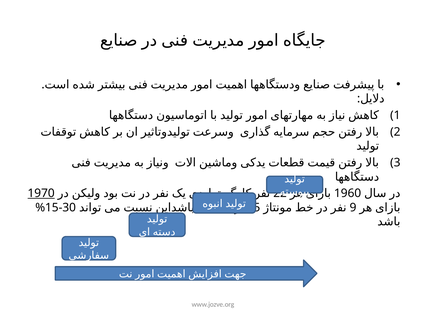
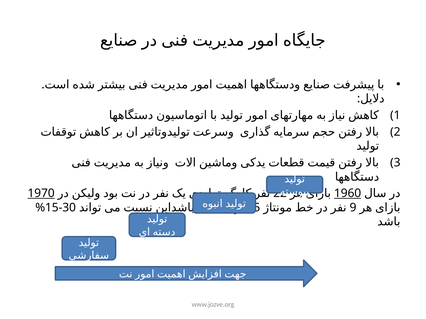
1960 underline: none -> present
